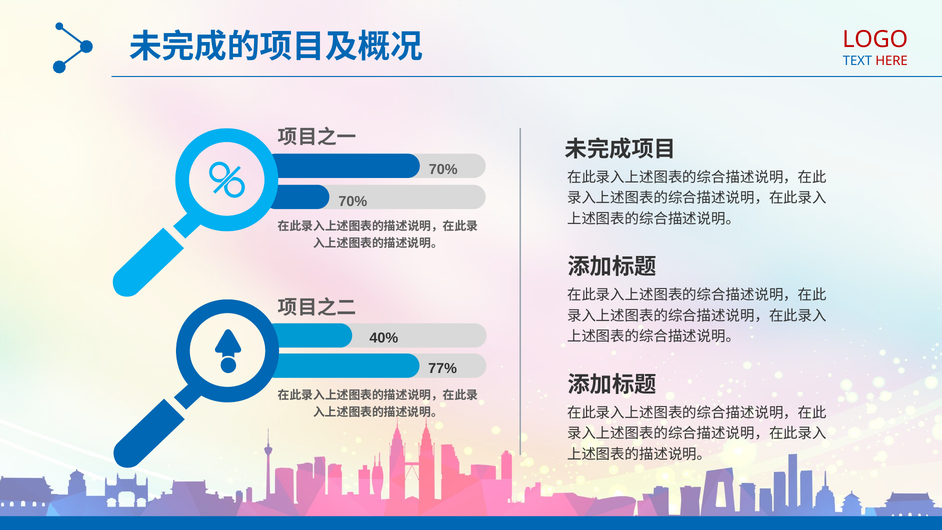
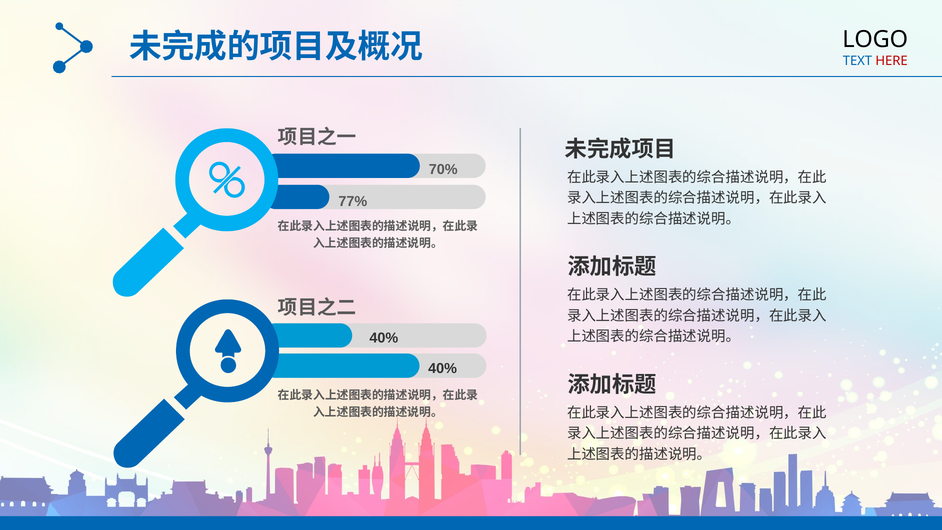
LOGO colour: red -> black
70% at (353, 201): 70% -> 77%
77% at (443, 368): 77% -> 40%
